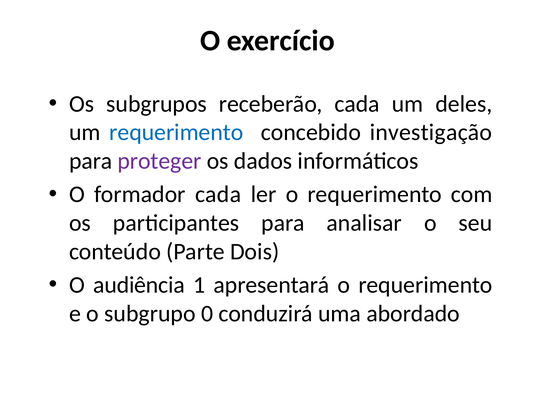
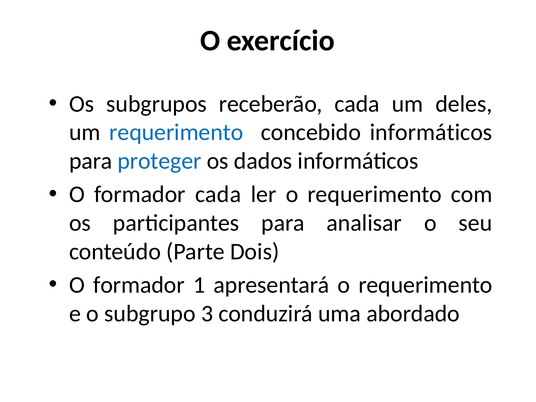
concebido investigação: investigação -> informáticos
proteger colour: purple -> blue
audiência at (139, 285): audiência -> formador
0: 0 -> 3
